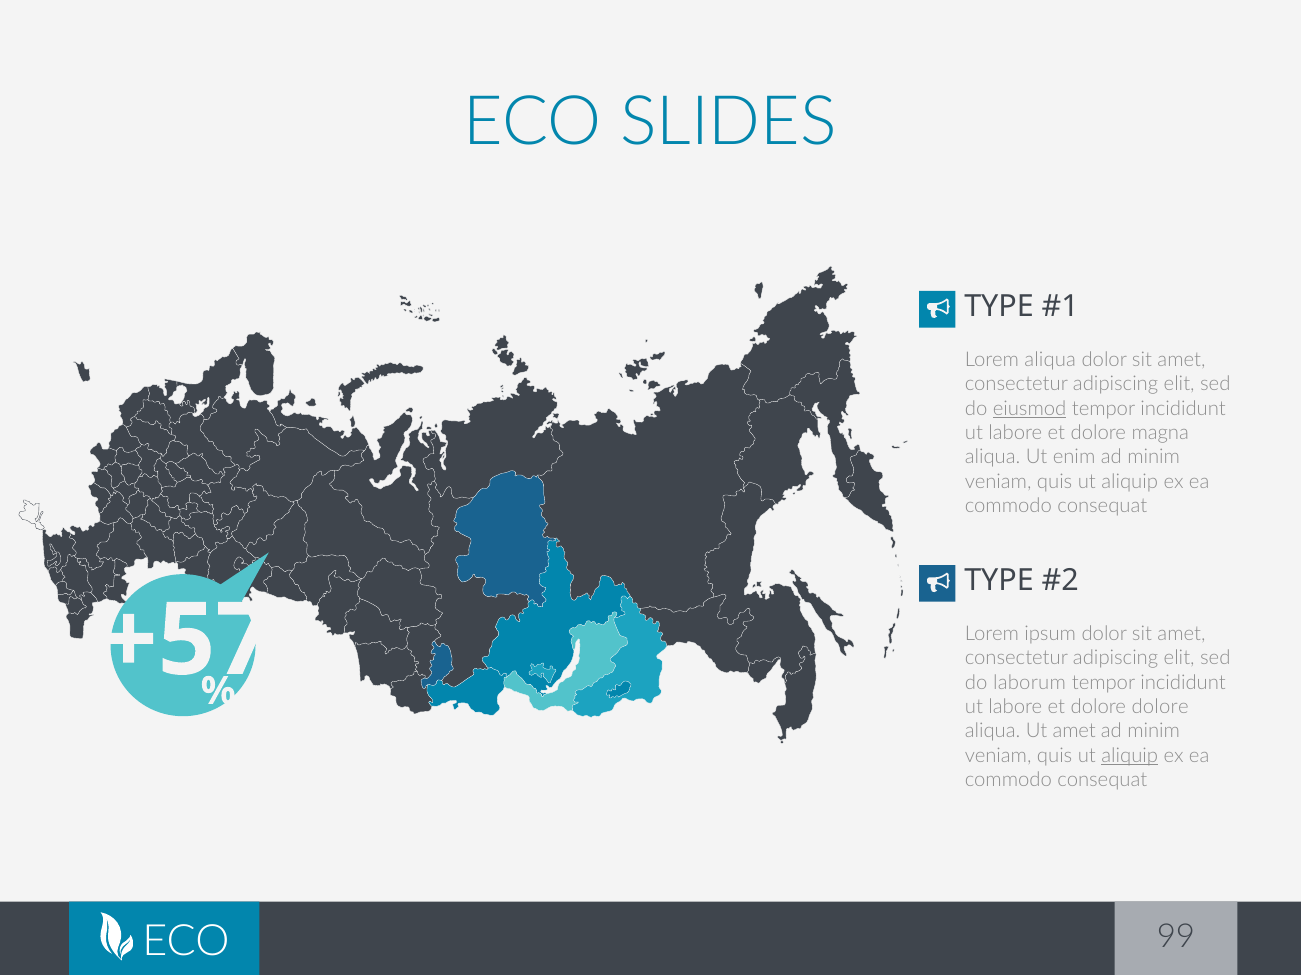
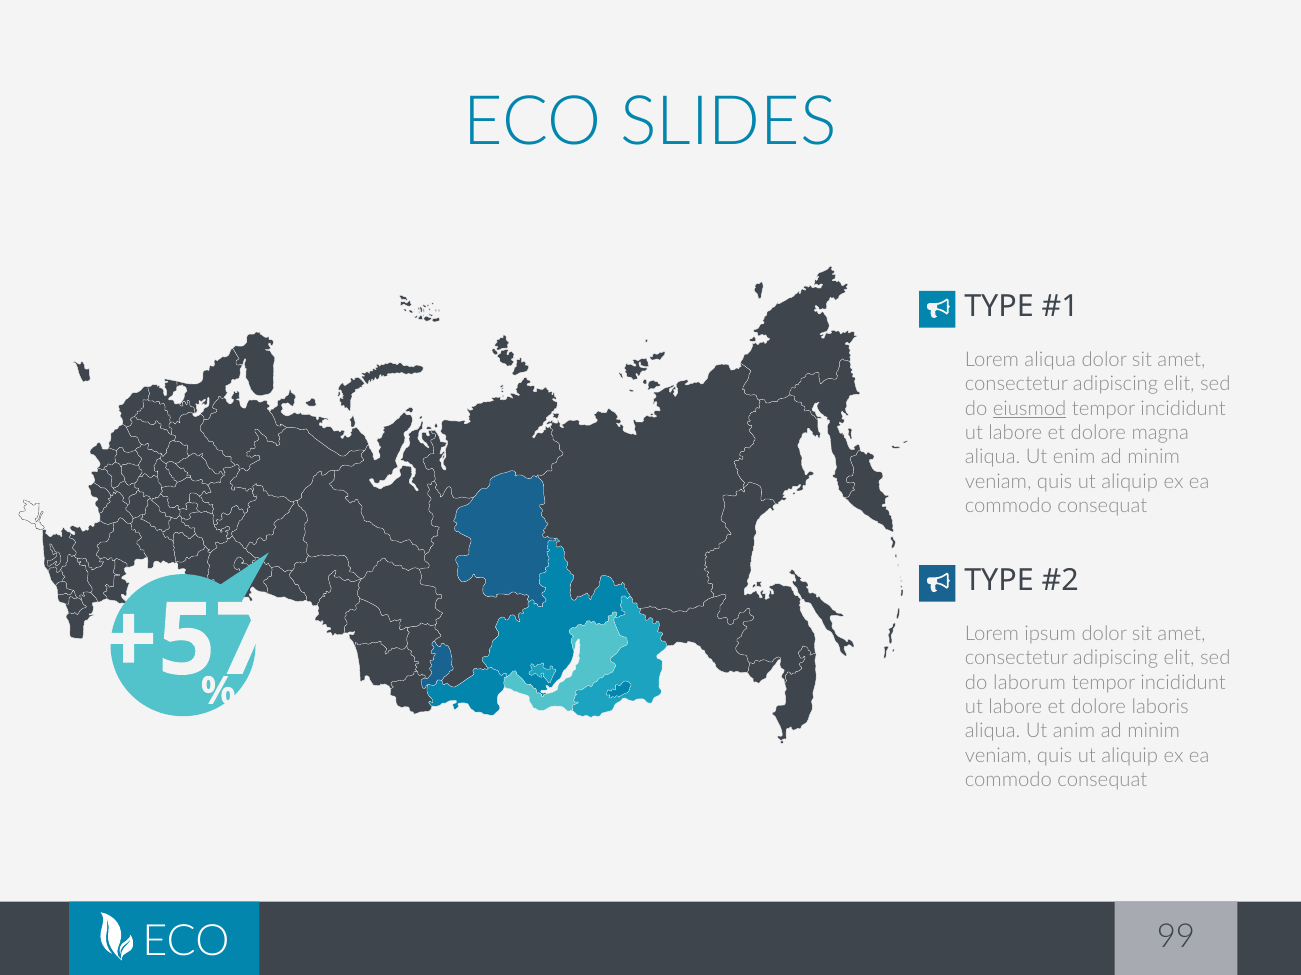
dolore dolore: dolore -> laboris
Ut amet: amet -> anim
aliquip at (1130, 756) underline: present -> none
